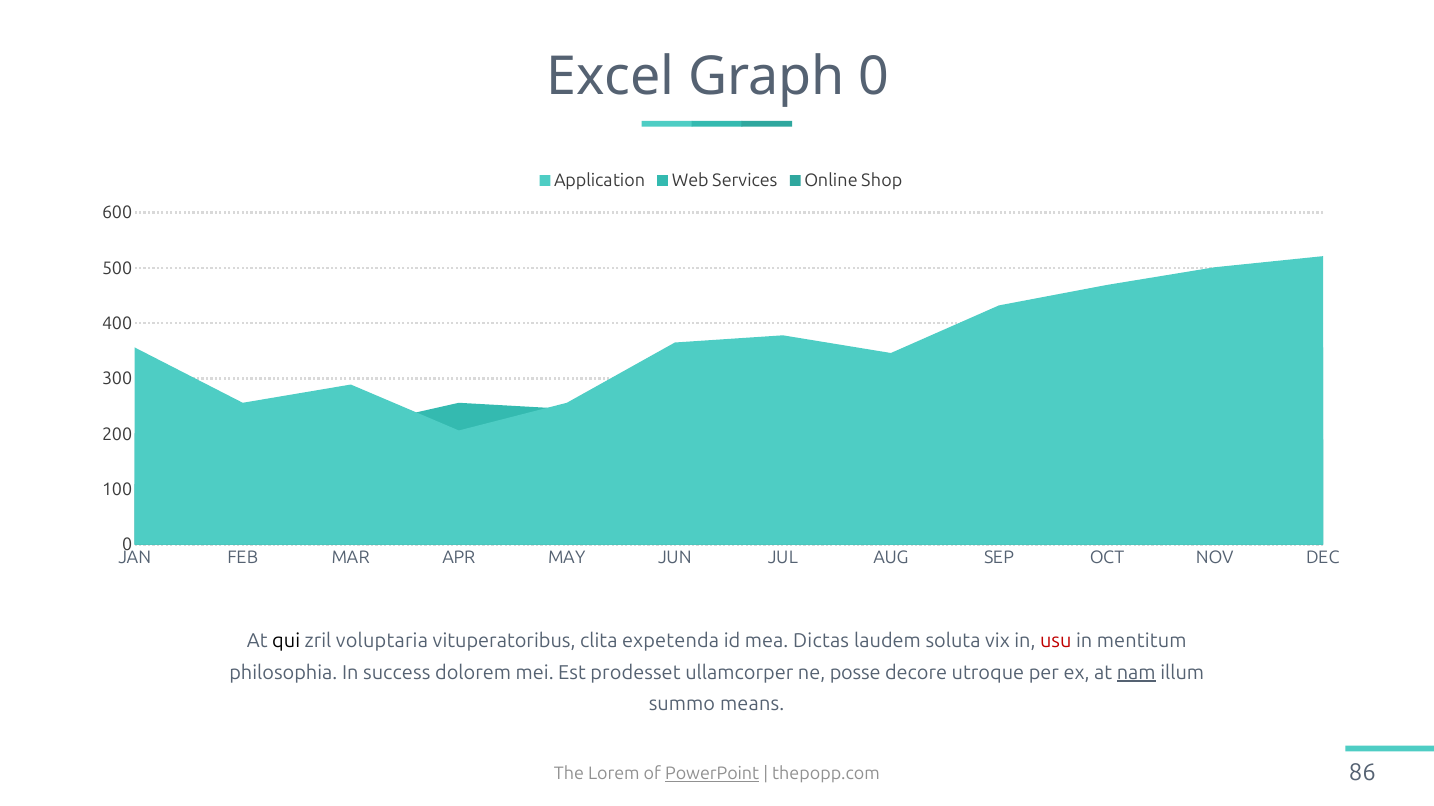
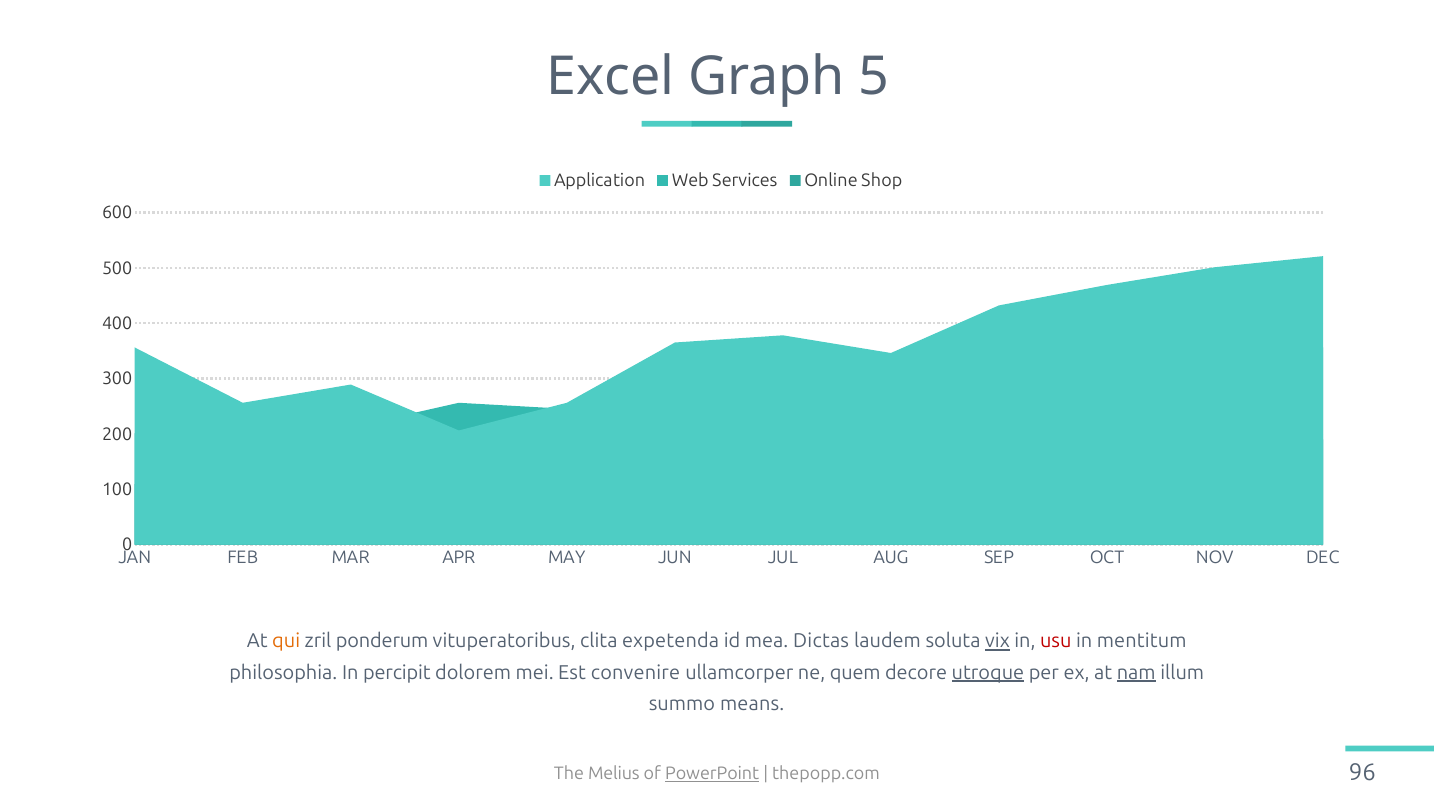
Graph 0: 0 -> 5
qui colour: black -> orange
voluptaria: voluptaria -> ponderum
vix underline: none -> present
success: success -> percipit
prodesset: prodesset -> convenire
posse: posse -> quem
utroque underline: none -> present
Lorem: Lorem -> Melius
86: 86 -> 96
